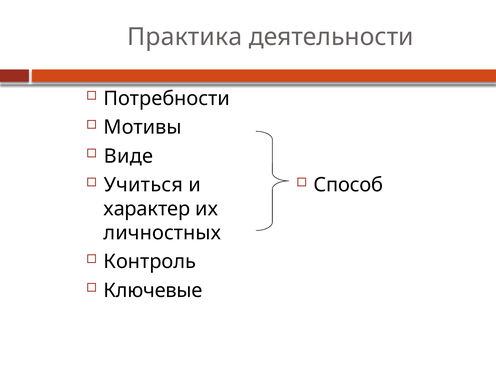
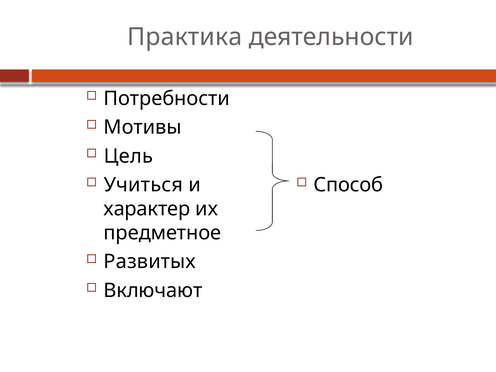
Виде: Виде -> Цель
личностных: личностных -> предметное
Контроль: Контроль -> Развитых
Ключевые: Ключевые -> Включают
